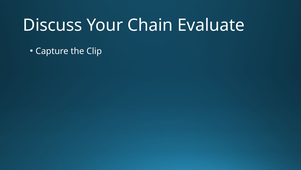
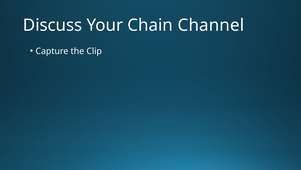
Evaluate: Evaluate -> Channel
